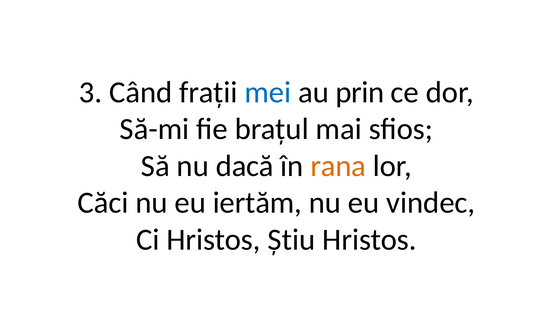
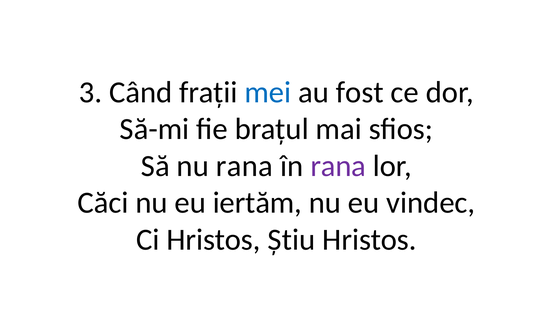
prin: prin -> fost
nu dacă: dacă -> rana
rana at (338, 166) colour: orange -> purple
